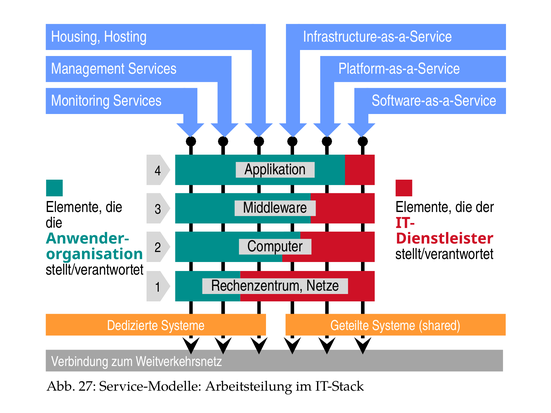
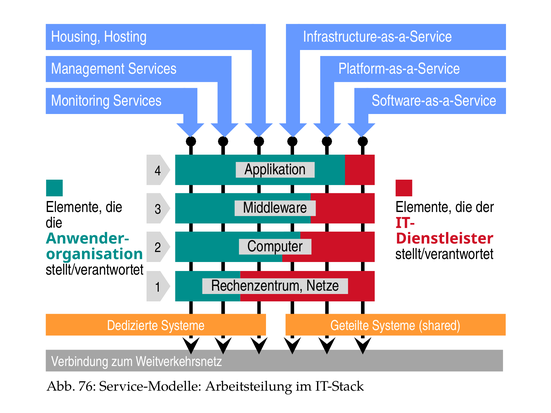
27: 27 -> 76
